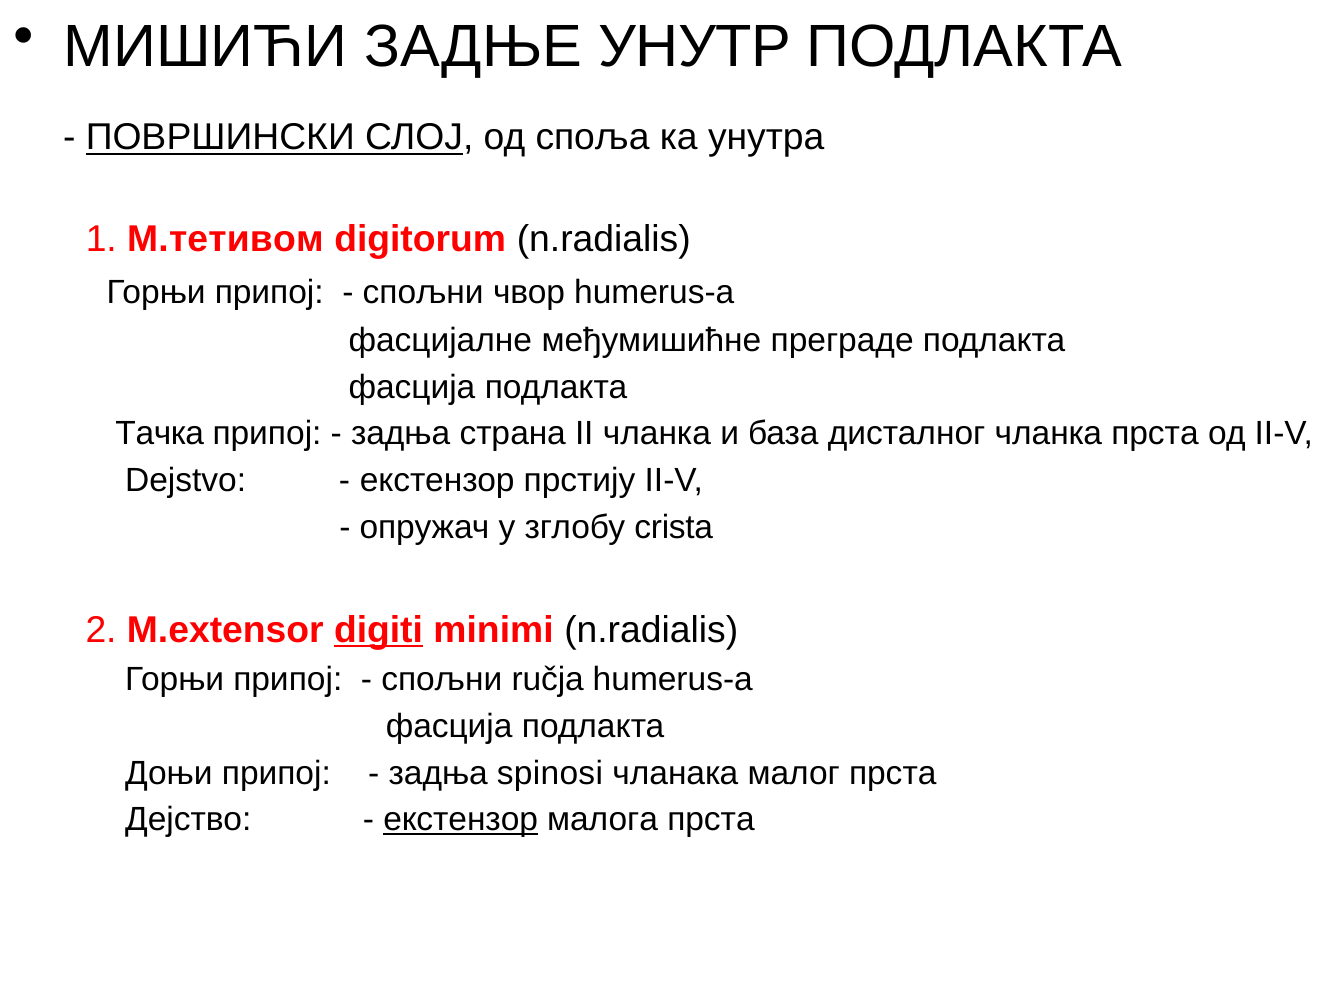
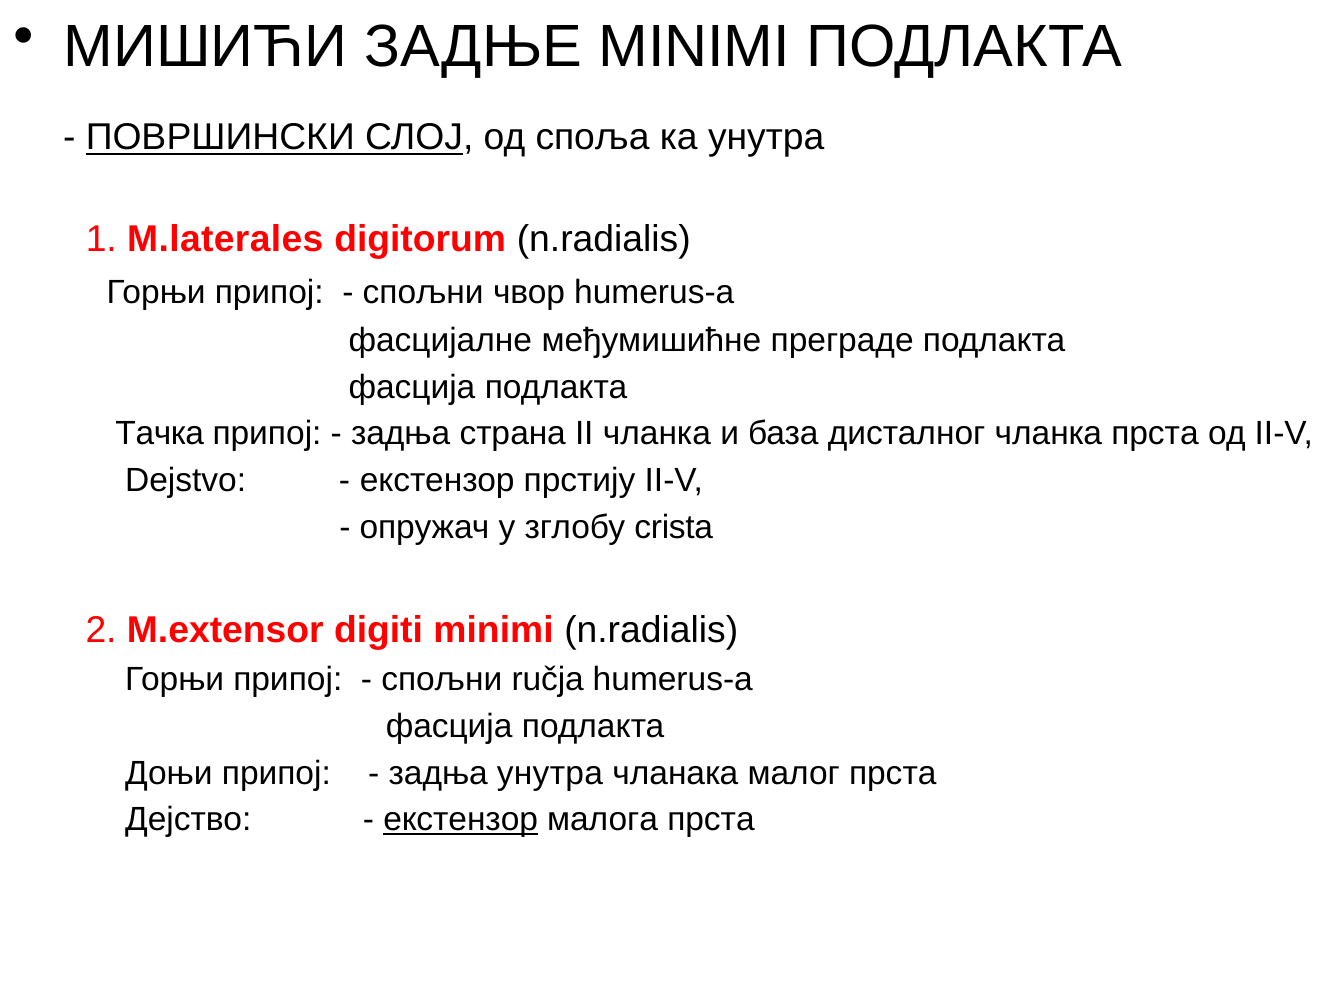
ЗАДЊЕ УНУТР: УНУТР -> MINIMI
M.тетивом: M.тетивом -> M.laterales
digiti underline: present -> none
задња spinosi: spinosi -> унутра
